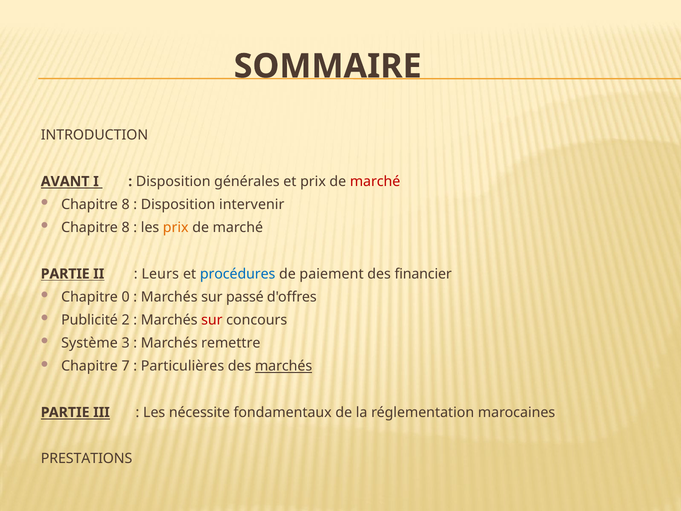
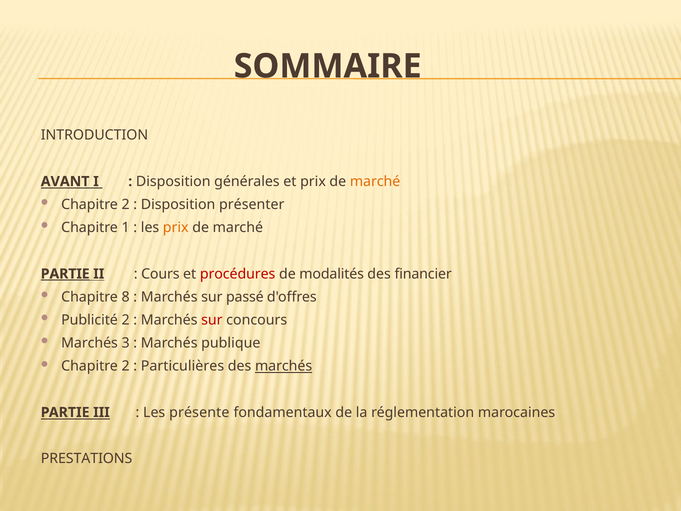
marché at (375, 181) colour: red -> orange
8 at (126, 204): 8 -> 2
intervenir: intervenir -> présenter
8 at (126, 228): 8 -> 1
PARTIE at (65, 274) underline: none -> present
Leurs: Leurs -> Cours
procédures colour: blue -> red
paiement: paiement -> modalités
0: 0 -> 8
Système at (89, 343): Système -> Marchés
remettre: remettre -> publique
7 at (126, 366): 7 -> 2
nécessite: nécessite -> présente
